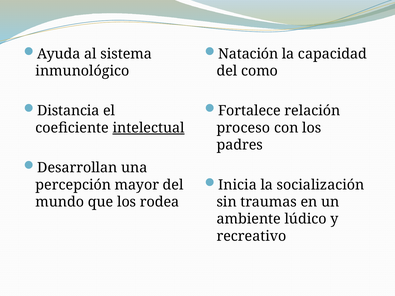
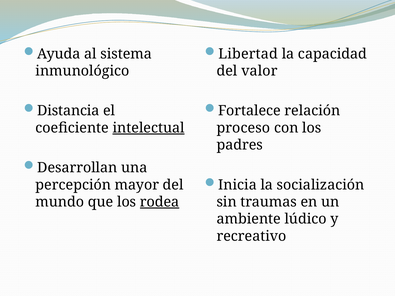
Natación: Natación -> Libertad
como: como -> valor
rodea underline: none -> present
